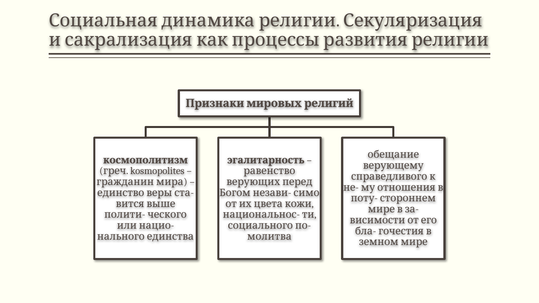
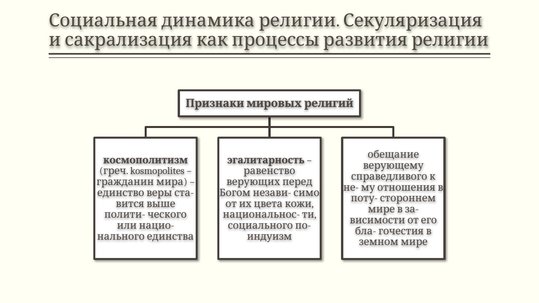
молитва: молитва -> индуизм
